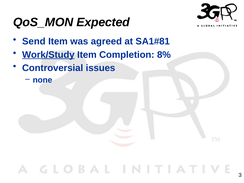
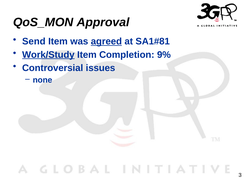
Expected: Expected -> Approval
agreed underline: none -> present
8%: 8% -> 9%
